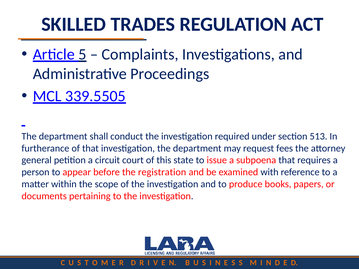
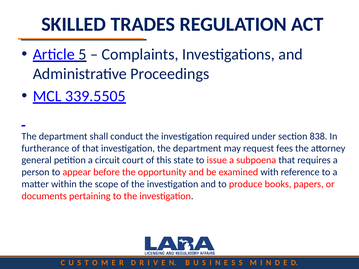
513: 513 -> 838
registration: registration -> opportunity
